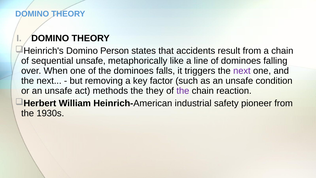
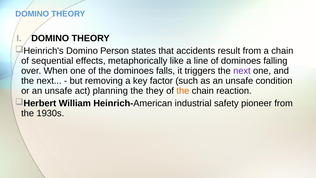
sequential unsafe: unsafe -> effects
methods: methods -> planning
the at (183, 91) colour: purple -> orange
